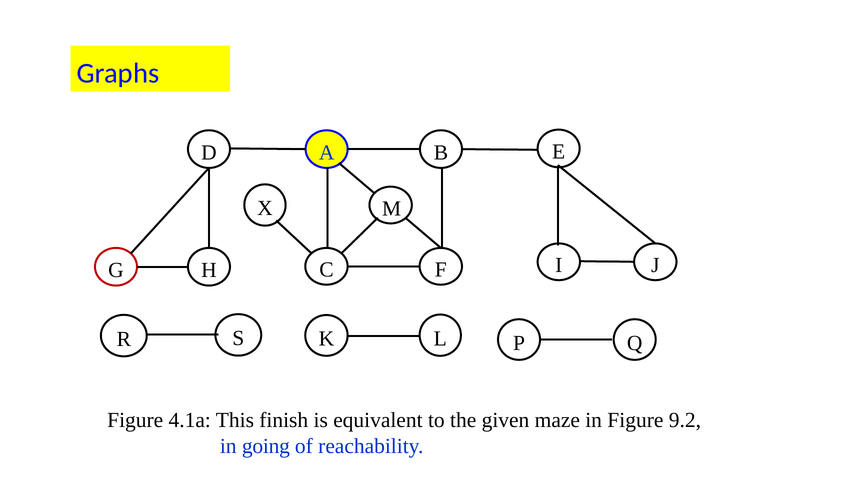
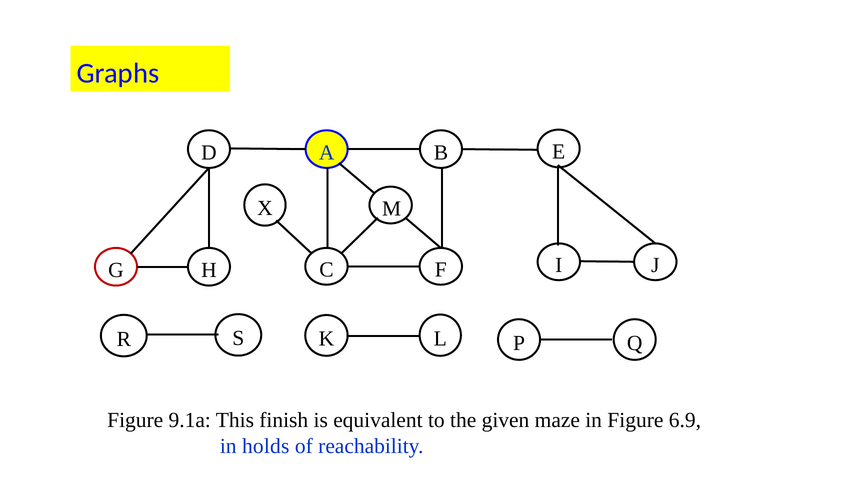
4.1a: 4.1a -> 9.1a
9.2: 9.2 -> 6.9
going: going -> holds
